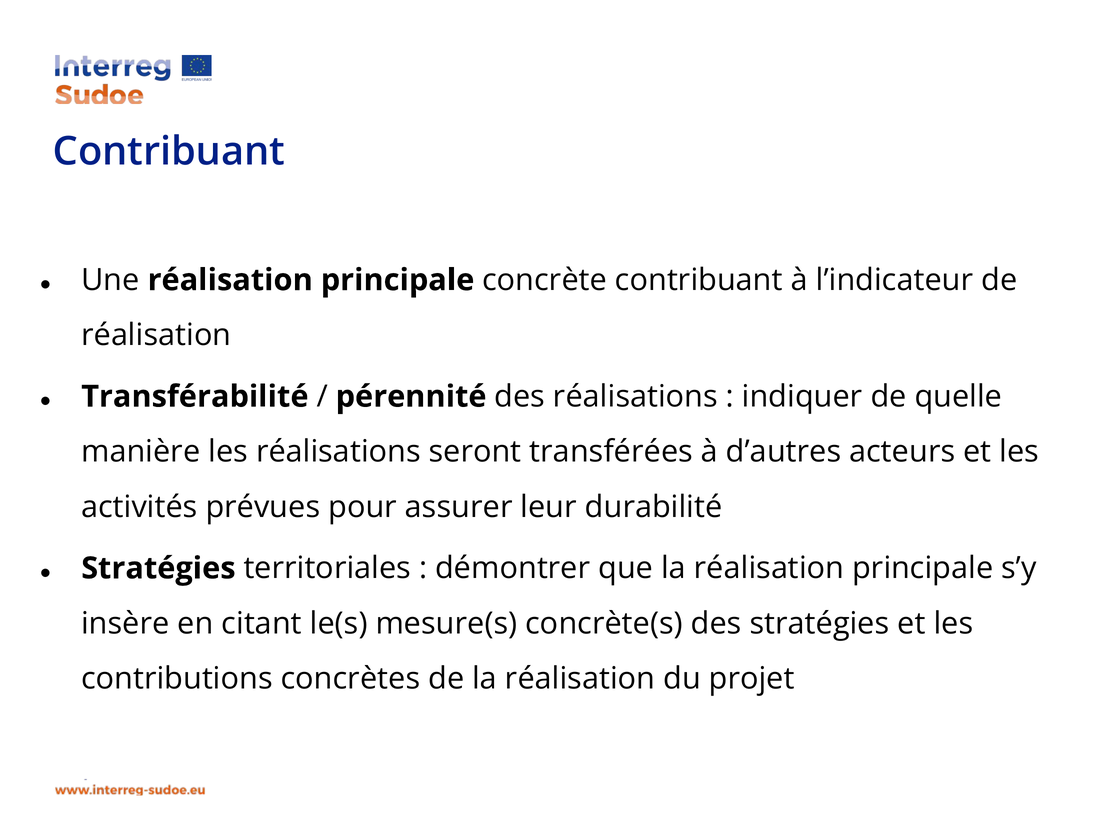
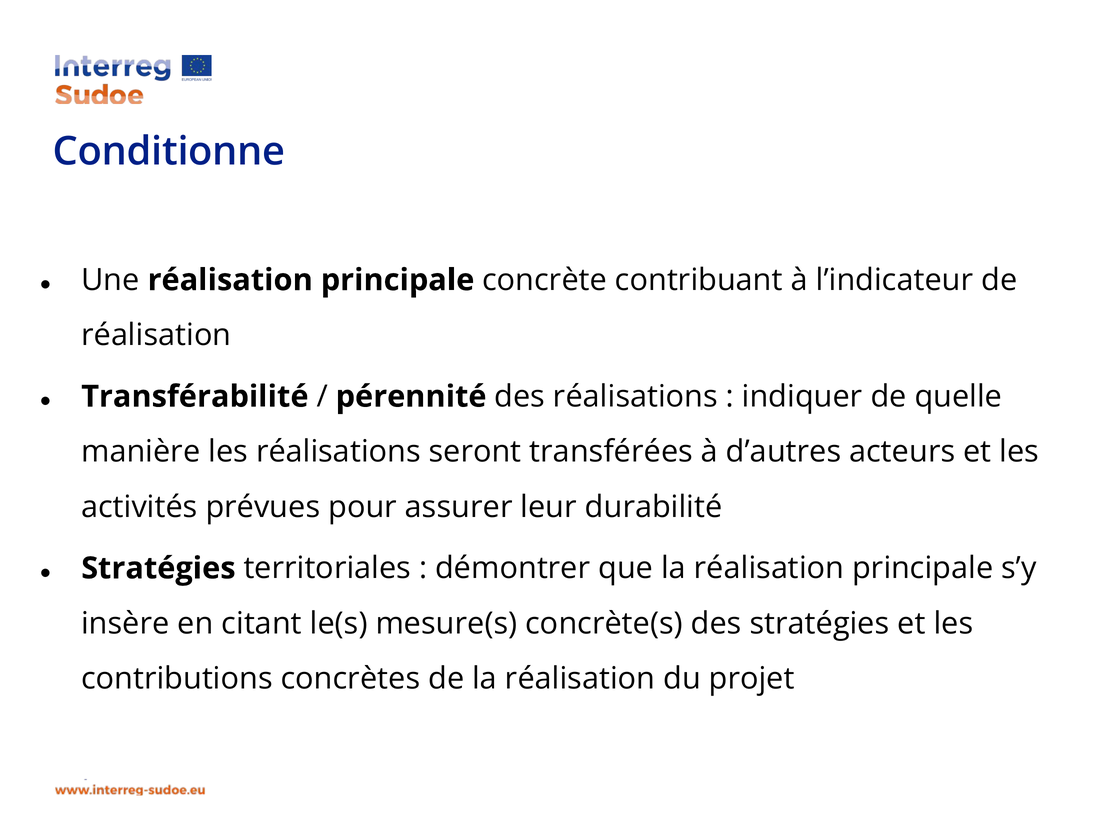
Contribuant at (169, 152): Contribuant -> Conditionne
